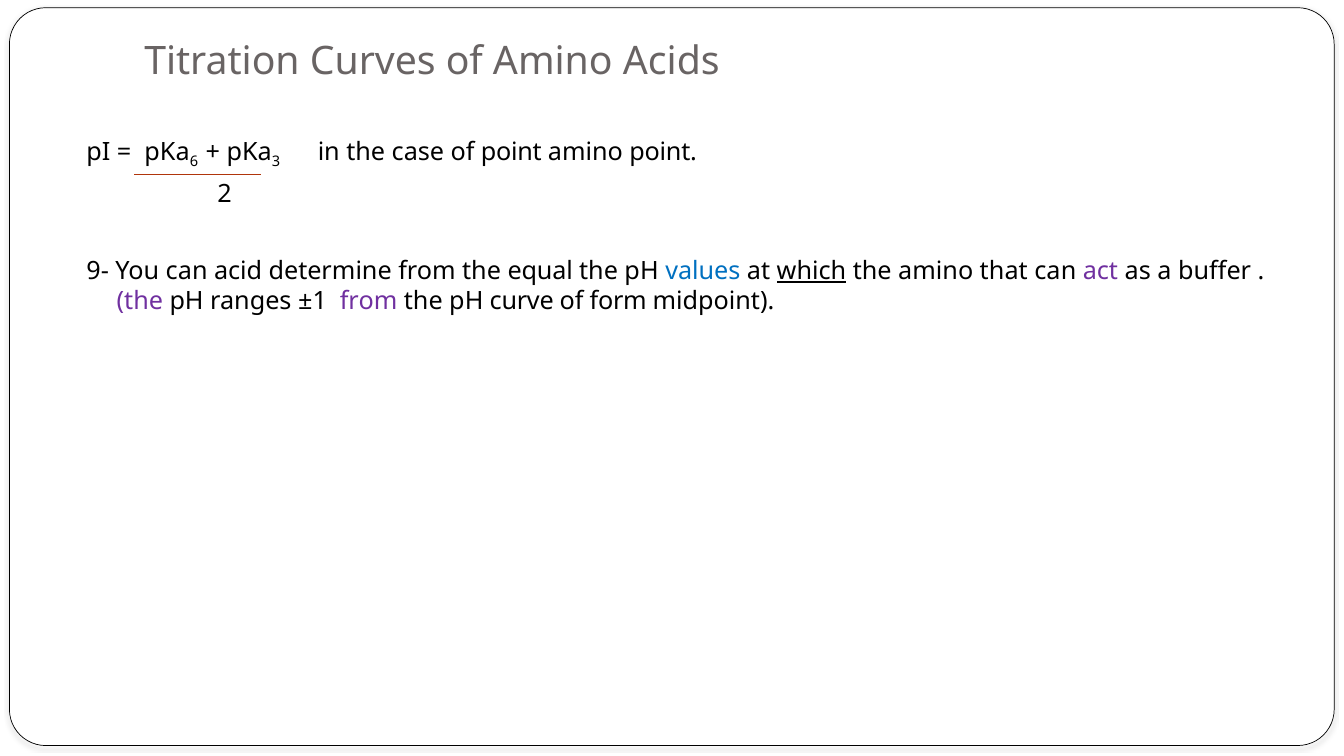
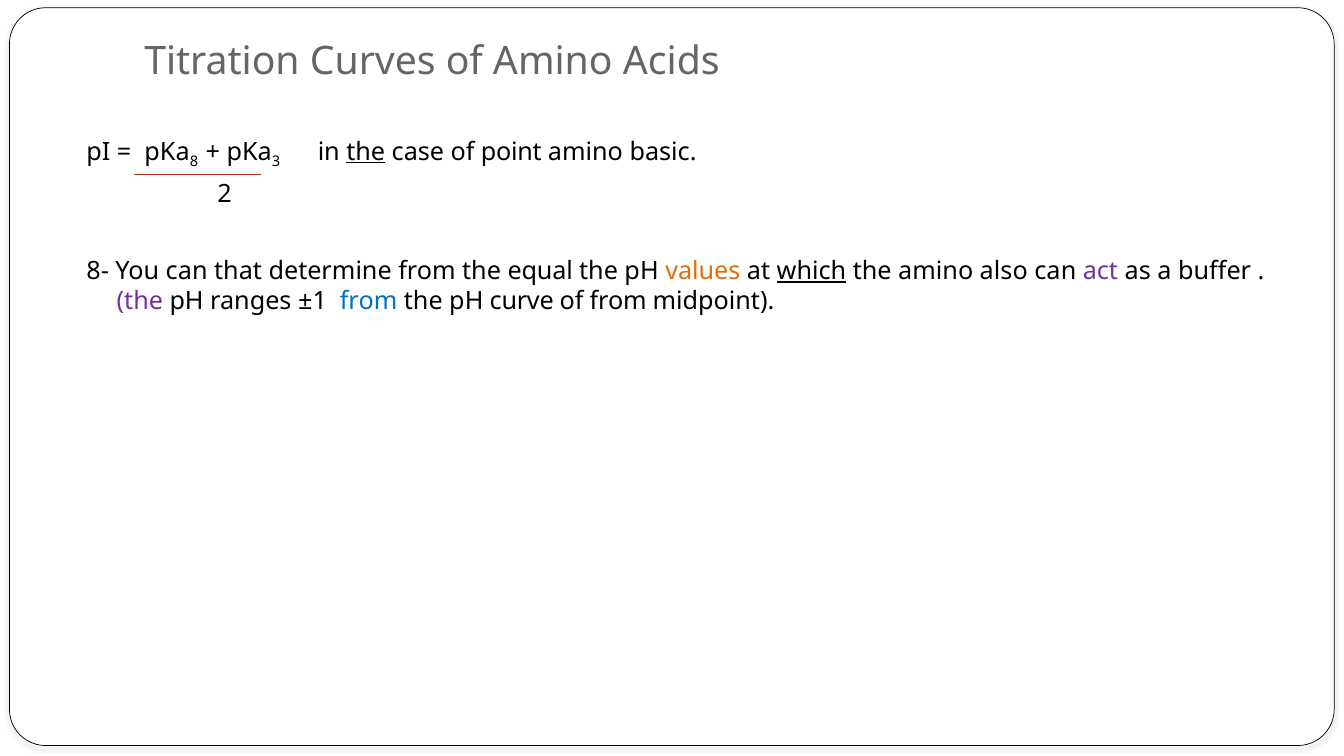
6: 6 -> 8
the at (366, 152) underline: none -> present
amino point: point -> basic
9-: 9- -> 8-
acid: acid -> that
values colour: blue -> orange
that: that -> also
from at (369, 301) colour: purple -> blue
of form: form -> from
